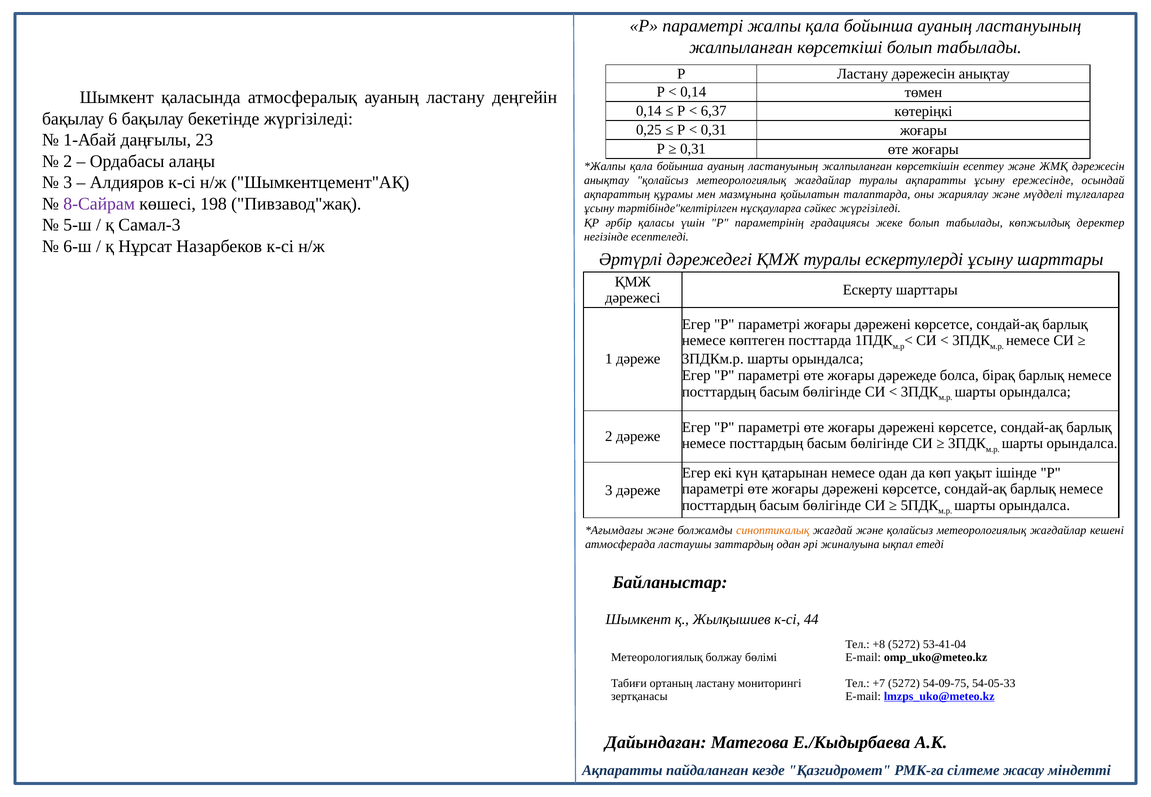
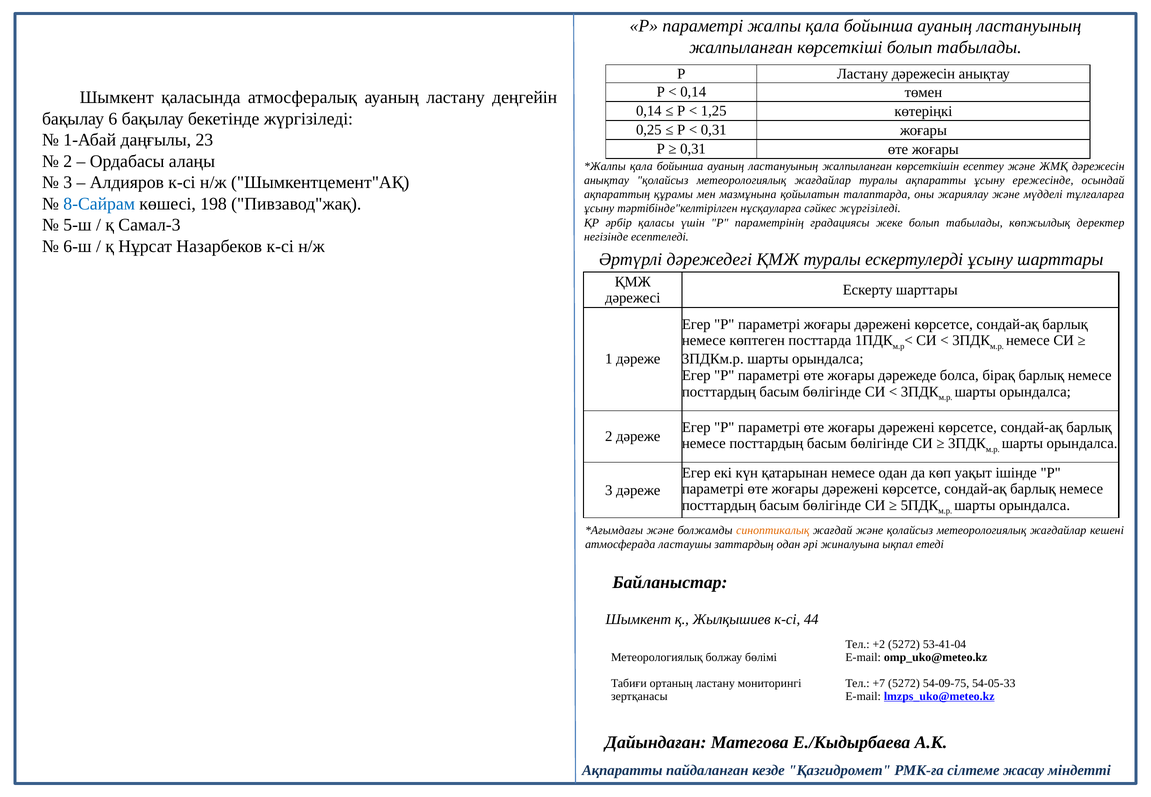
6,37: 6,37 -> 1,25
8-Сайрам colour: purple -> blue
+8: +8 -> +2
